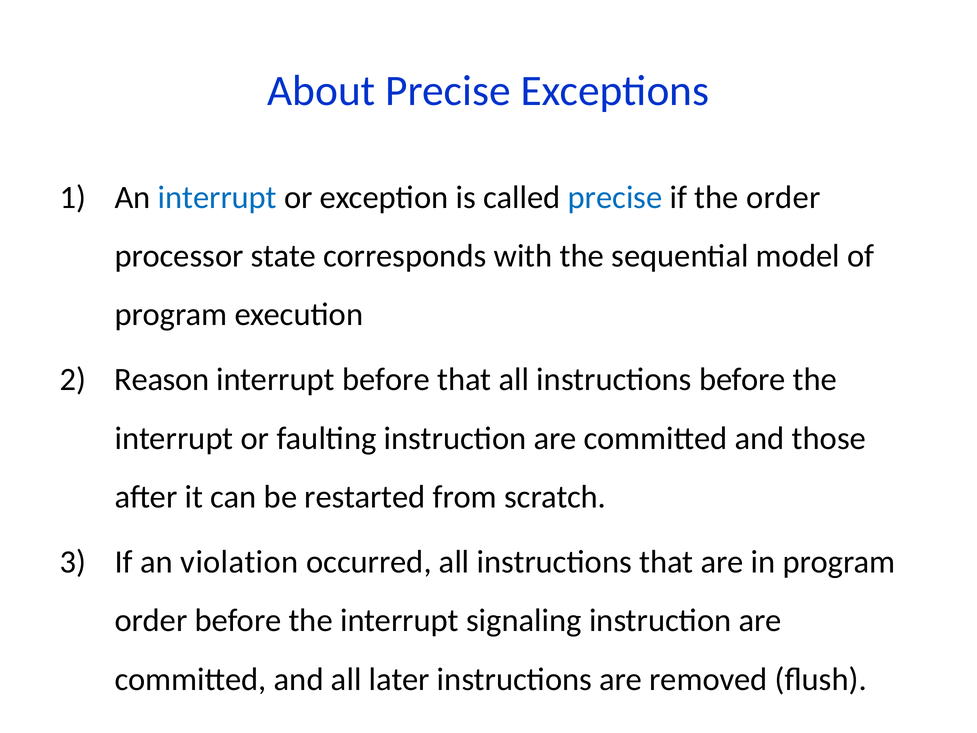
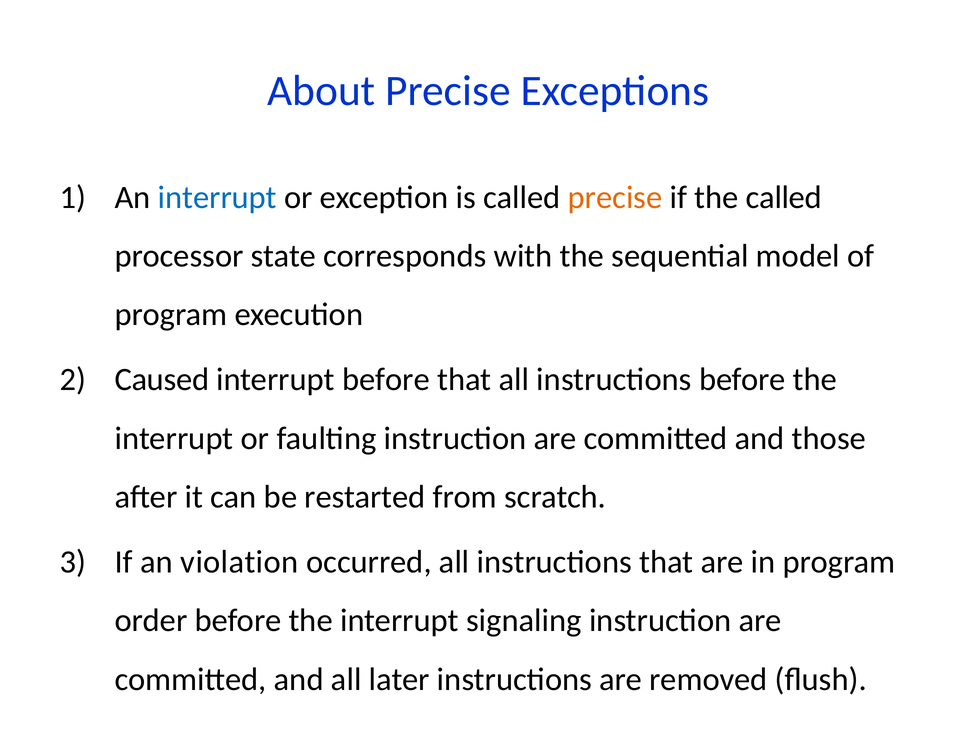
precise at (615, 197) colour: blue -> orange
the order: order -> called
Reason: Reason -> Caused
